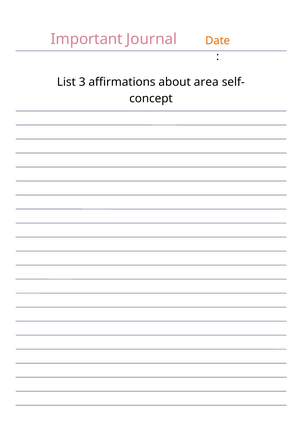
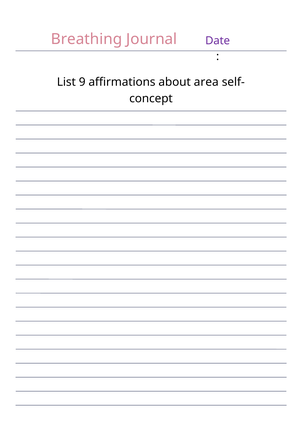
Important: Important -> Breathing
Date colour: orange -> purple
3: 3 -> 9
